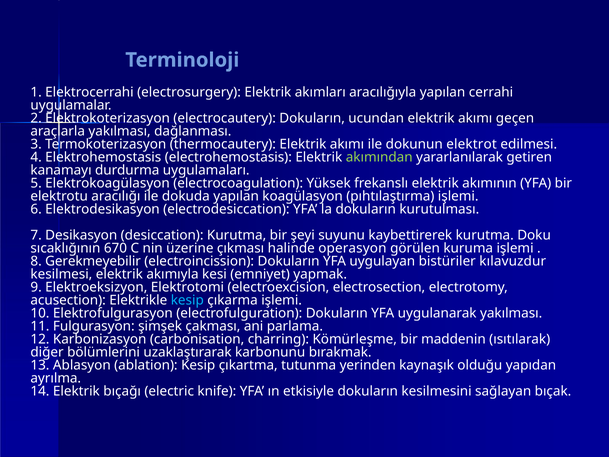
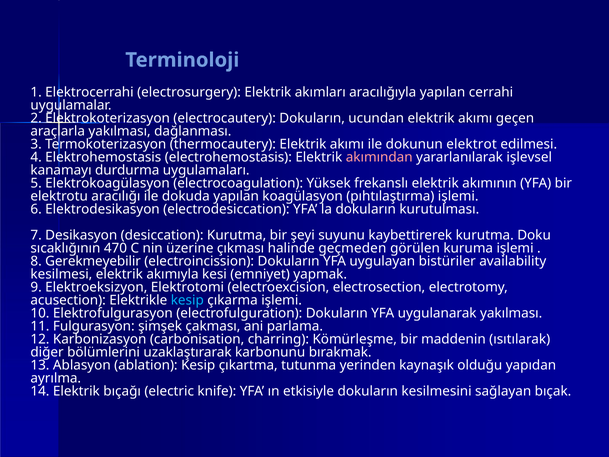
akımından colour: light green -> pink
getiren: getiren -> işlevsel
670: 670 -> 470
operasyon: operasyon -> geçmeden
kılavuzdur: kılavuzdur -> availability
